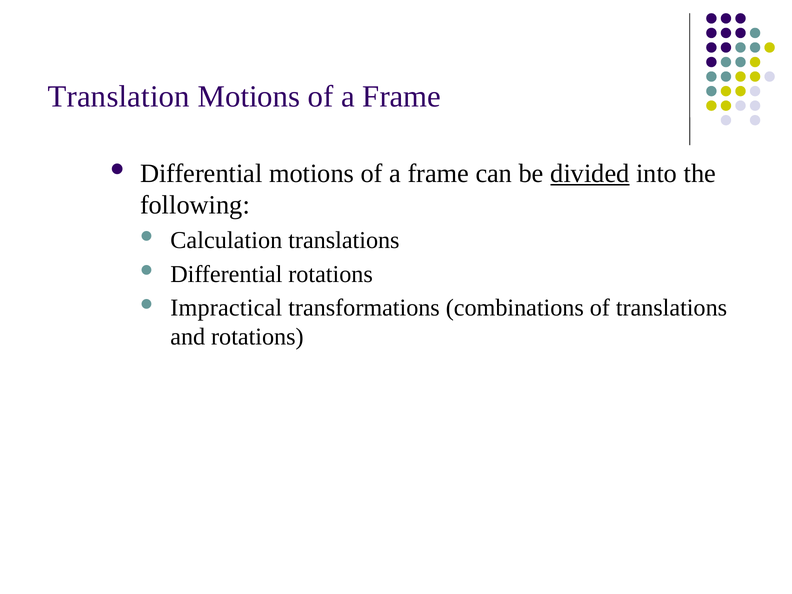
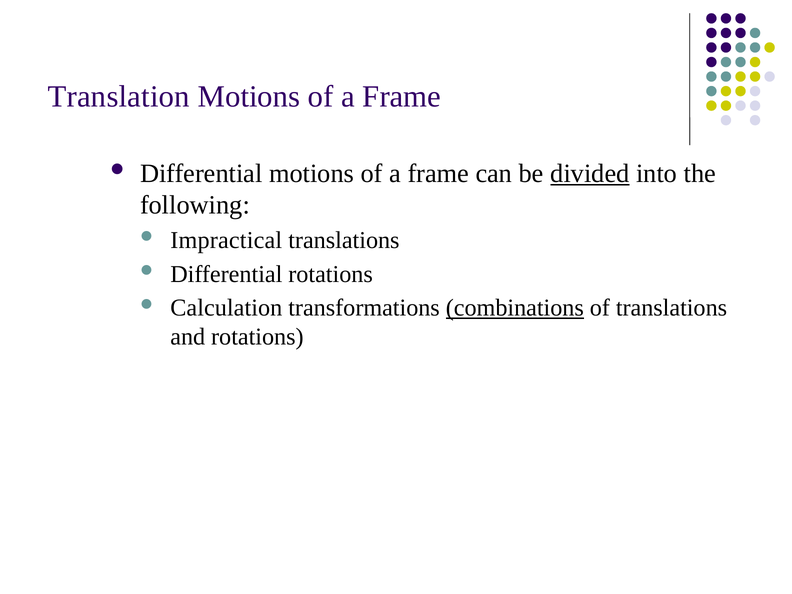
Calculation: Calculation -> Impractical
Impractical: Impractical -> Calculation
combinations underline: none -> present
